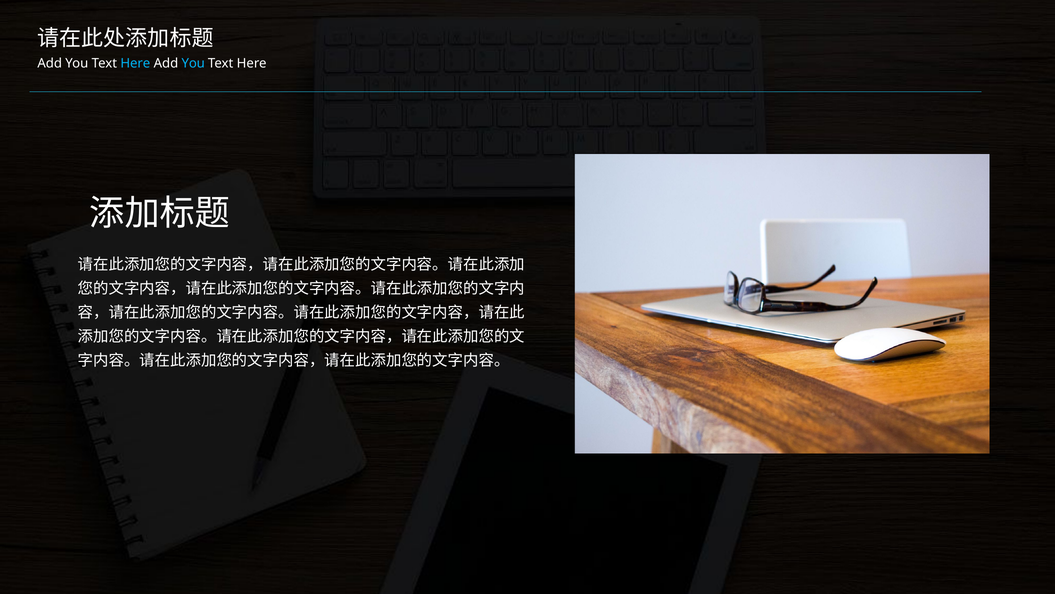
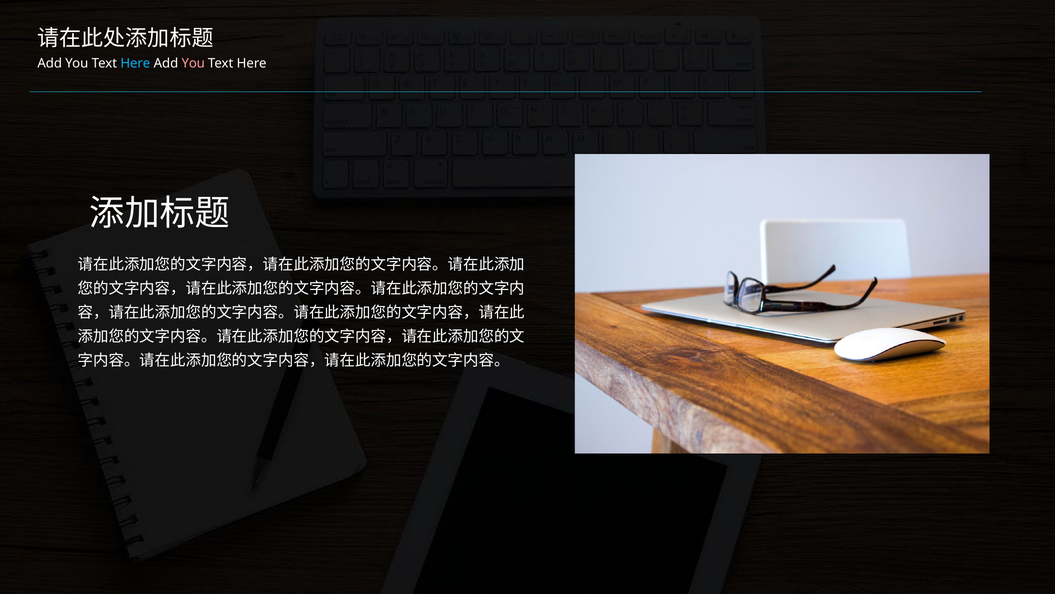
You at (193, 63) colour: light blue -> pink
